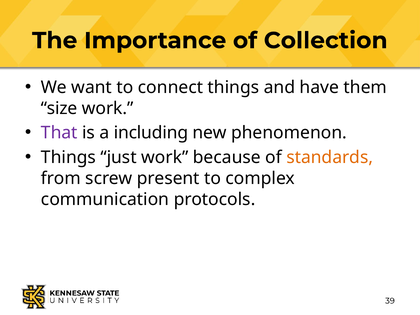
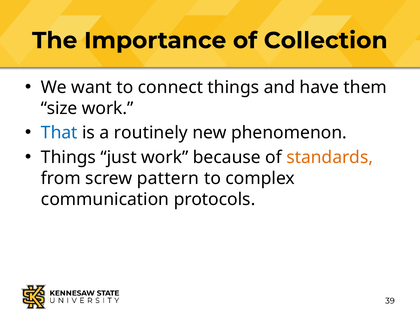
That colour: purple -> blue
including: including -> routinely
present: present -> pattern
